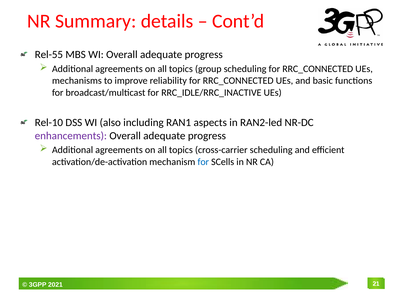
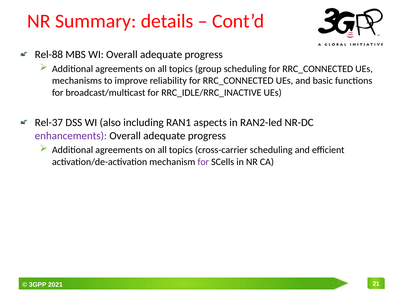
Rel-55: Rel-55 -> Rel-88
Rel-10: Rel-10 -> Rel-37
for at (203, 162) colour: blue -> purple
